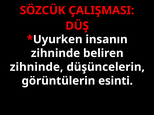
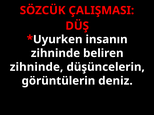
esinti: esinti -> deniz
